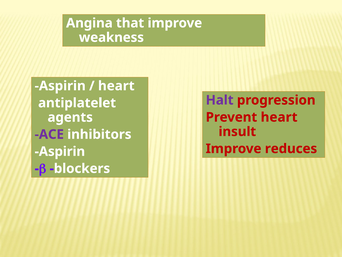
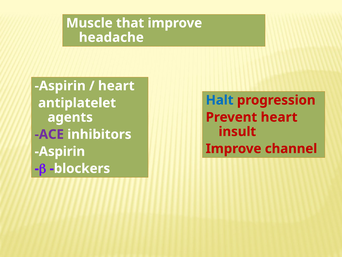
Angina: Angina -> Muscle
weakness: weakness -> headache
Halt colour: purple -> blue
reduces: reduces -> channel
